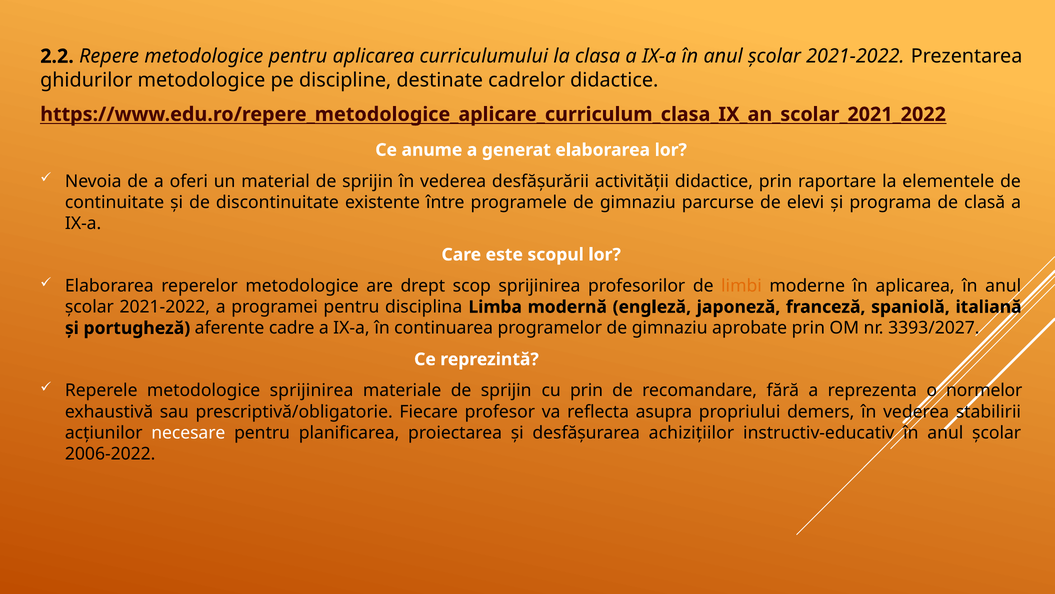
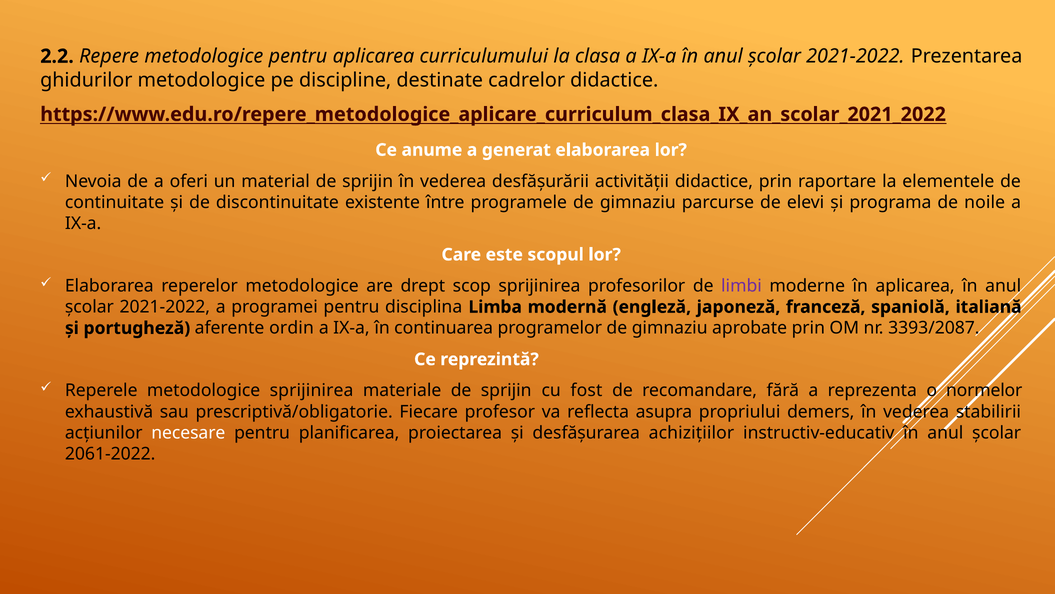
clasă: clasă -> noile
limbi colour: orange -> purple
cadre: cadre -> ordin
3393/2027: 3393/2027 -> 3393/2087
cu prin: prin -> fost
2006-2022: 2006-2022 -> 2061-2022
